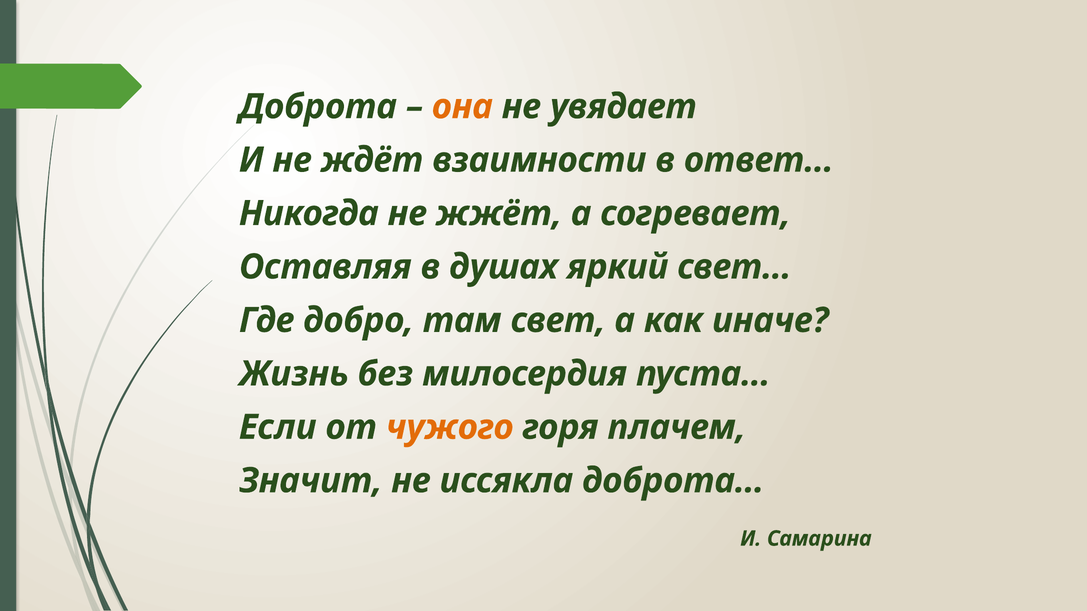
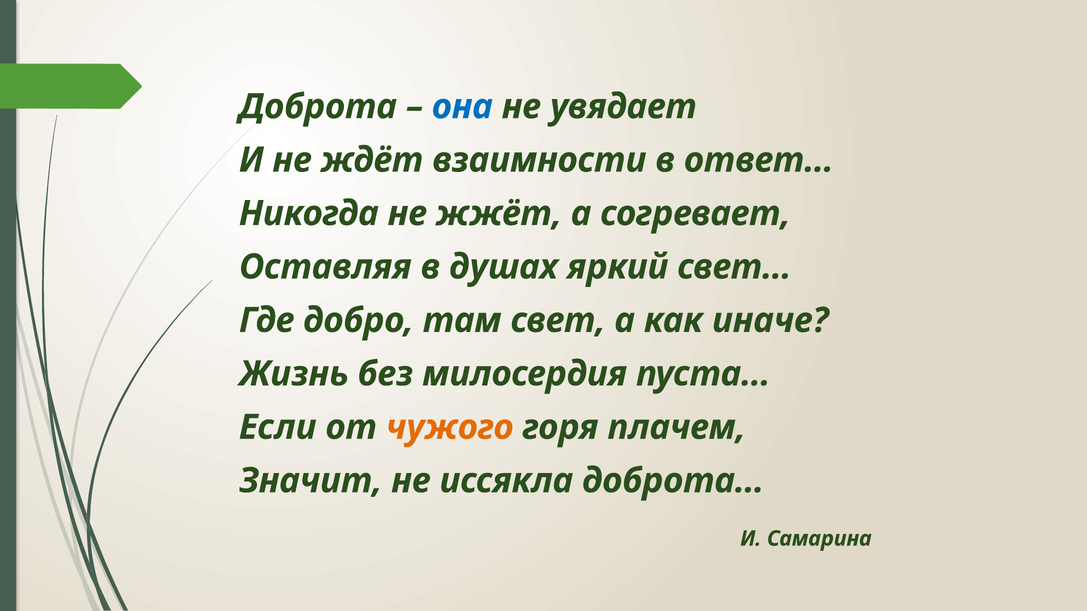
она colour: orange -> blue
